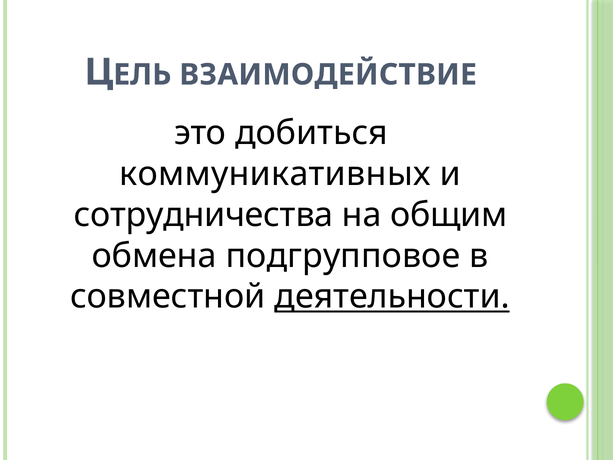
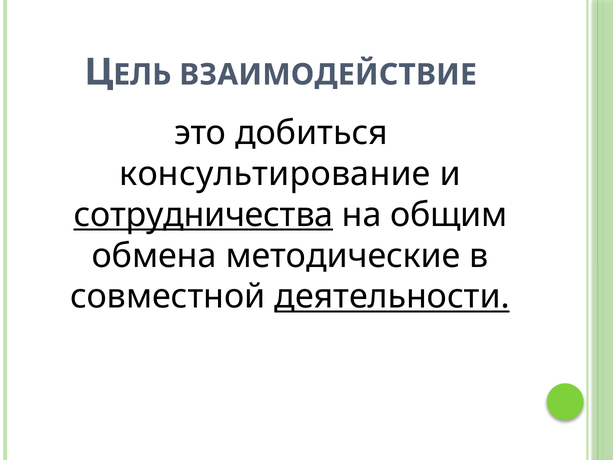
коммуникативных: коммуникативных -> консультирование
сотрудничества underline: none -> present
подгрупповое: подгрупповое -> методические
